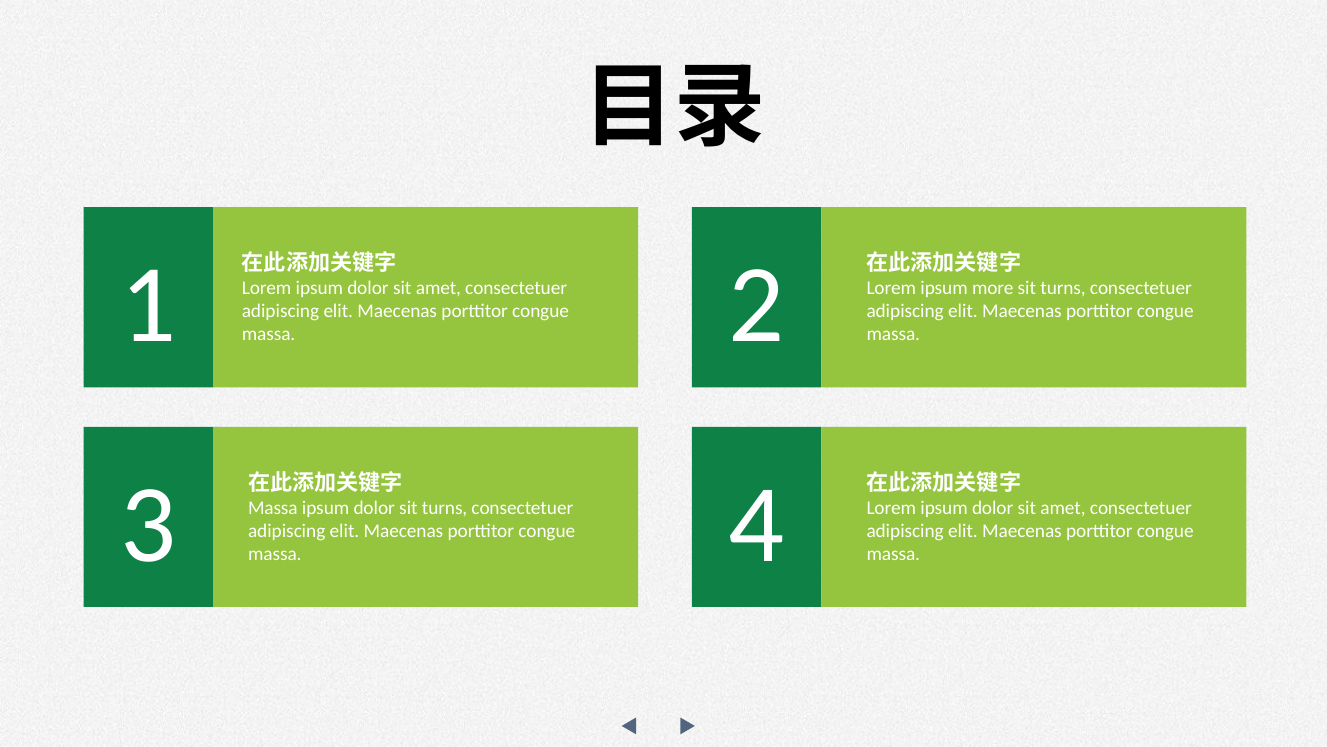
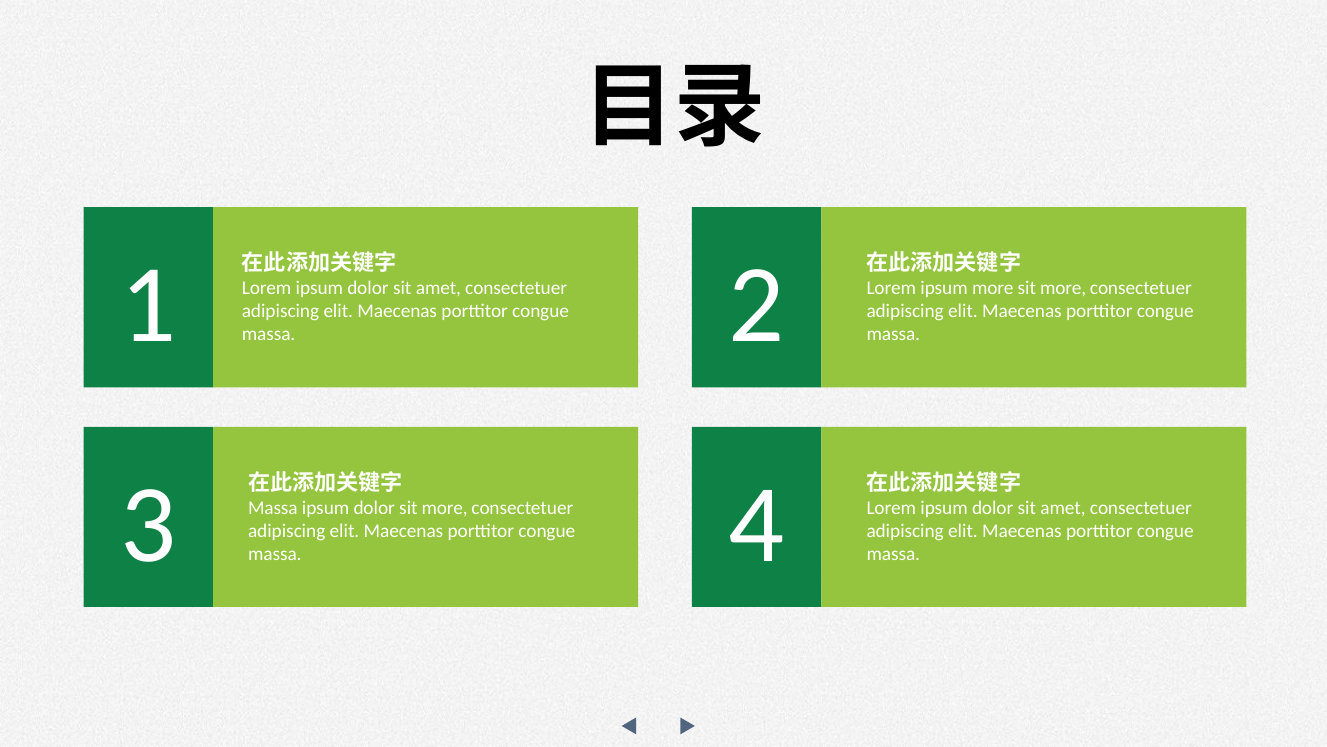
turns at (1063, 288): turns -> more
dolor sit turns: turns -> more
